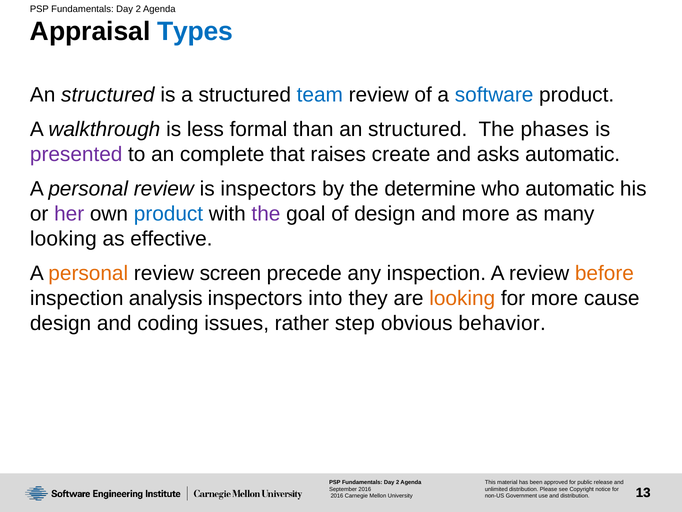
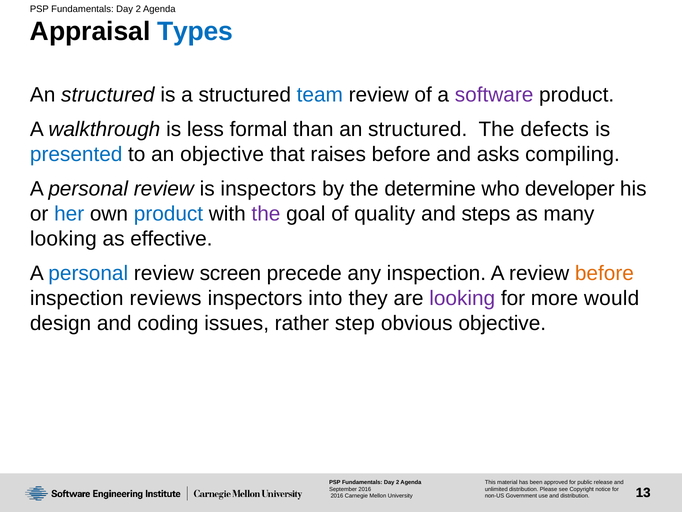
software colour: blue -> purple
phases: phases -> defects
presented colour: purple -> blue
an complete: complete -> objective
raises create: create -> before
asks automatic: automatic -> compiling
who automatic: automatic -> developer
her colour: purple -> blue
of design: design -> quality
and more: more -> steps
personal at (88, 273) colour: orange -> blue
analysis: analysis -> reviews
looking at (462, 298) colour: orange -> purple
cause: cause -> would
obvious behavior: behavior -> objective
